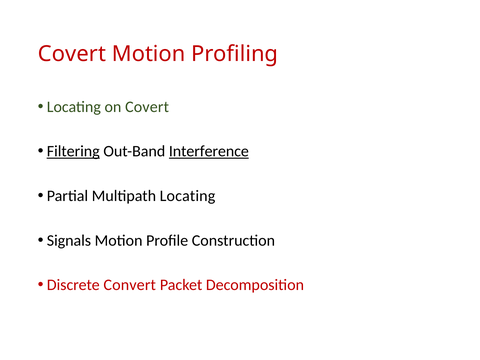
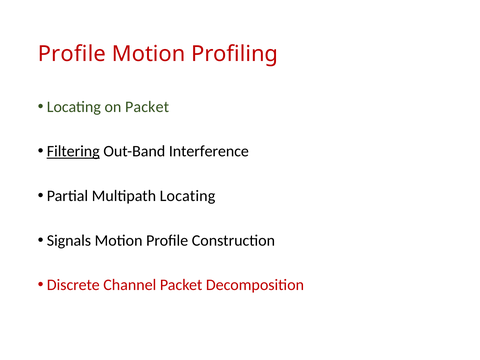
Covert at (72, 54): Covert -> Profile
on Covert: Covert -> Packet
Interference underline: present -> none
Convert: Convert -> Channel
